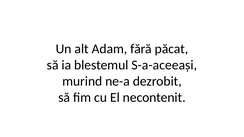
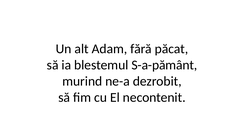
S-a-aceeași: S-a-aceeași -> S-a-pământ
